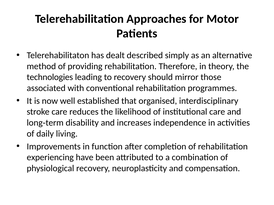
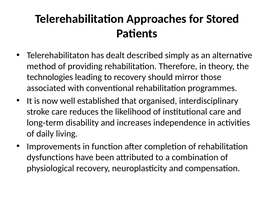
Motor: Motor -> Stored
experiencing: experiencing -> dysfunctions
